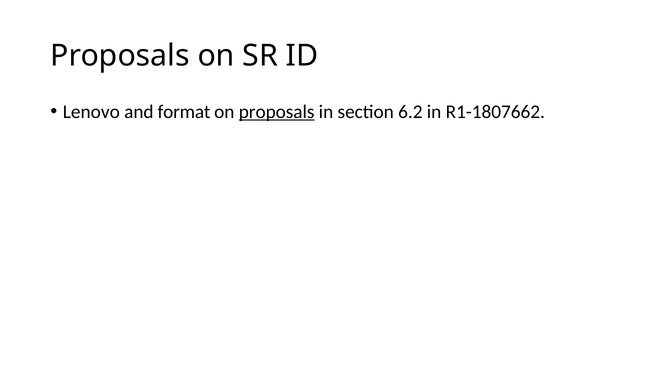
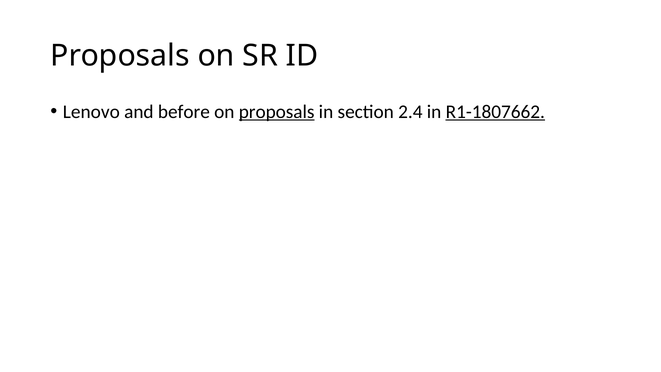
format: format -> before
6.2: 6.2 -> 2.4
R1-1807662 underline: none -> present
